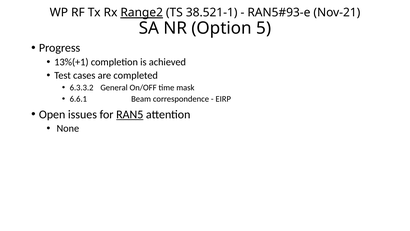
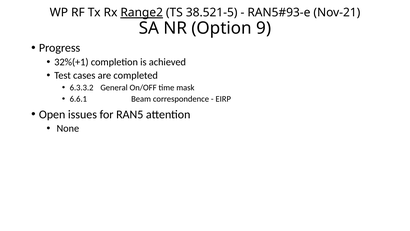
38.521-1: 38.521-1 -> 38.521-5
5: 5 -> 9
13%(+1: 13%(+1 -> 32%(+1
RAN5 underline: present -> none
